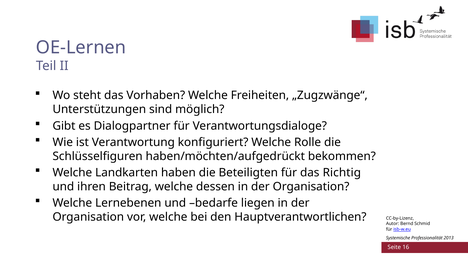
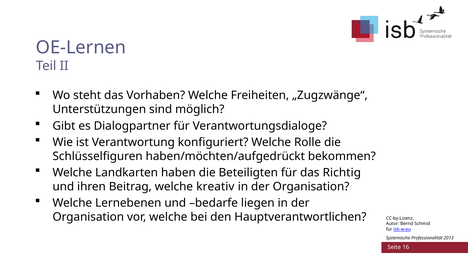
dessen: dessen -> kreativ
